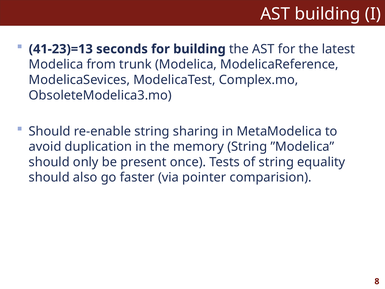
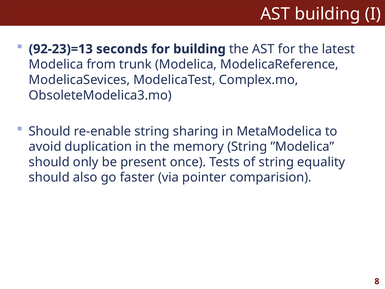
41-23)=13: 41-23)=13 -> 92-23)=13
